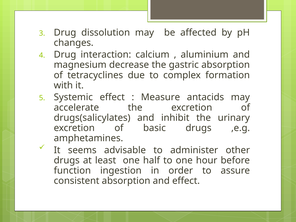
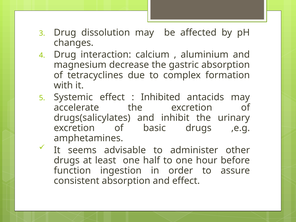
Measure: Measure -> Inhibited
